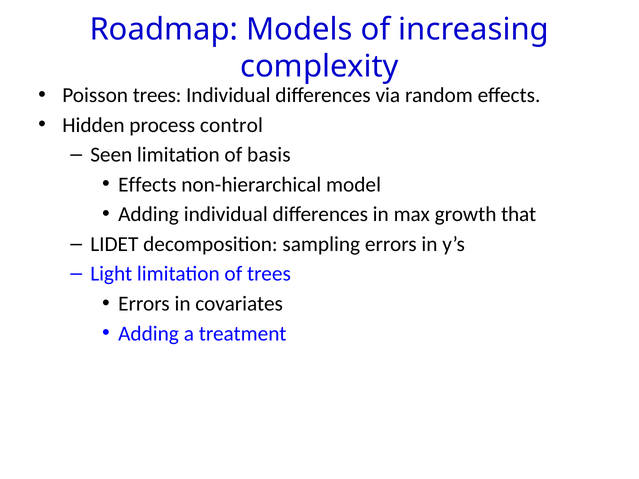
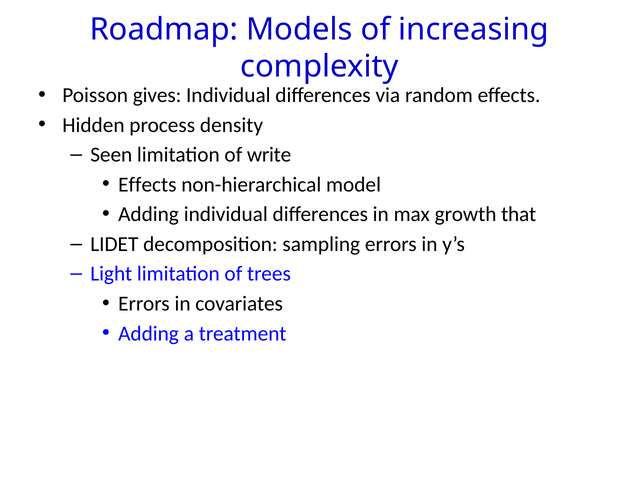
Poisson trees: trees -> gives
control: control -> density
basis: basis -> write
